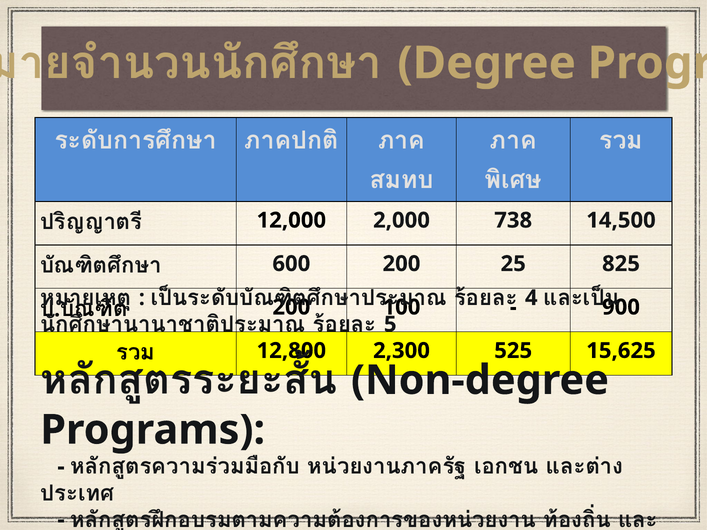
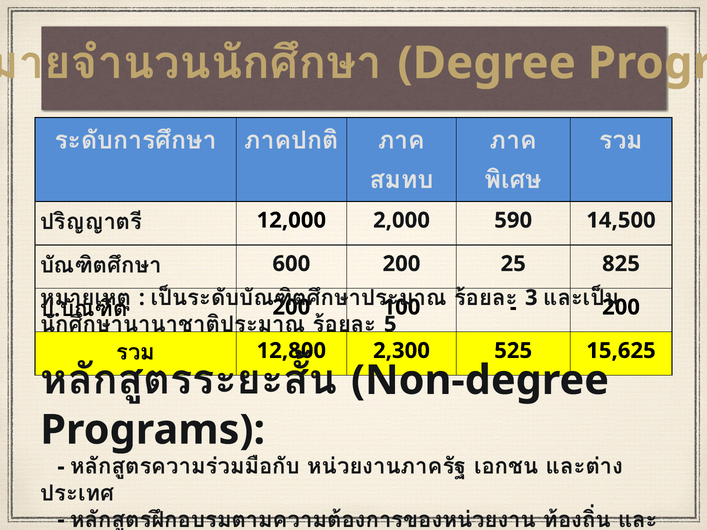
738: 738 -> 590
4: 4 -> 3
900 at (621, 307): 900 -> 200
